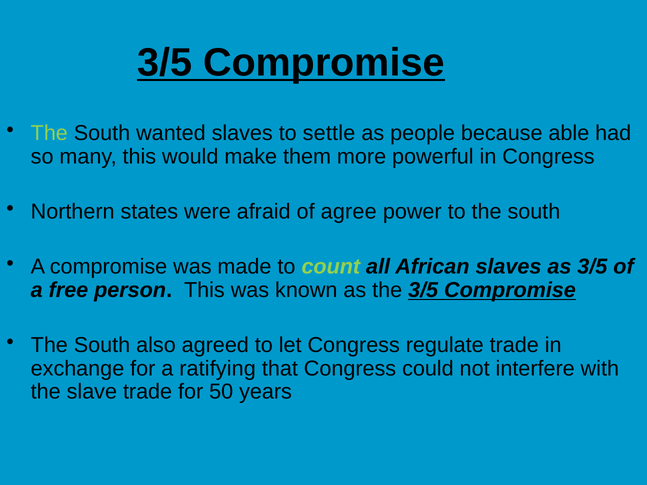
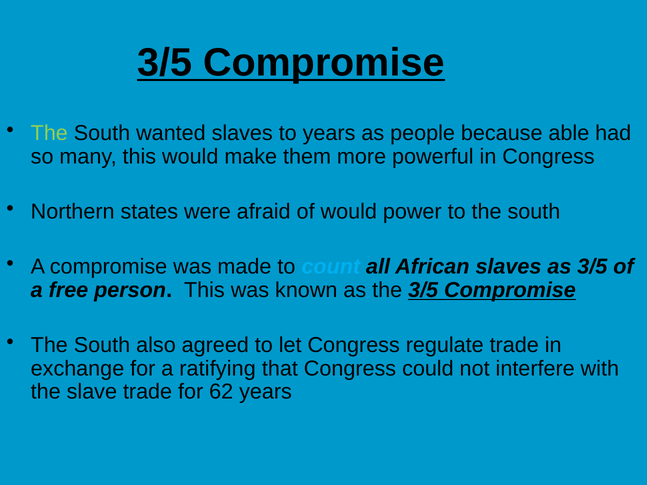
to settle: settle -> years
of agree: agree -> would
count colour: light green -> light blue
50: 50 -> 62
